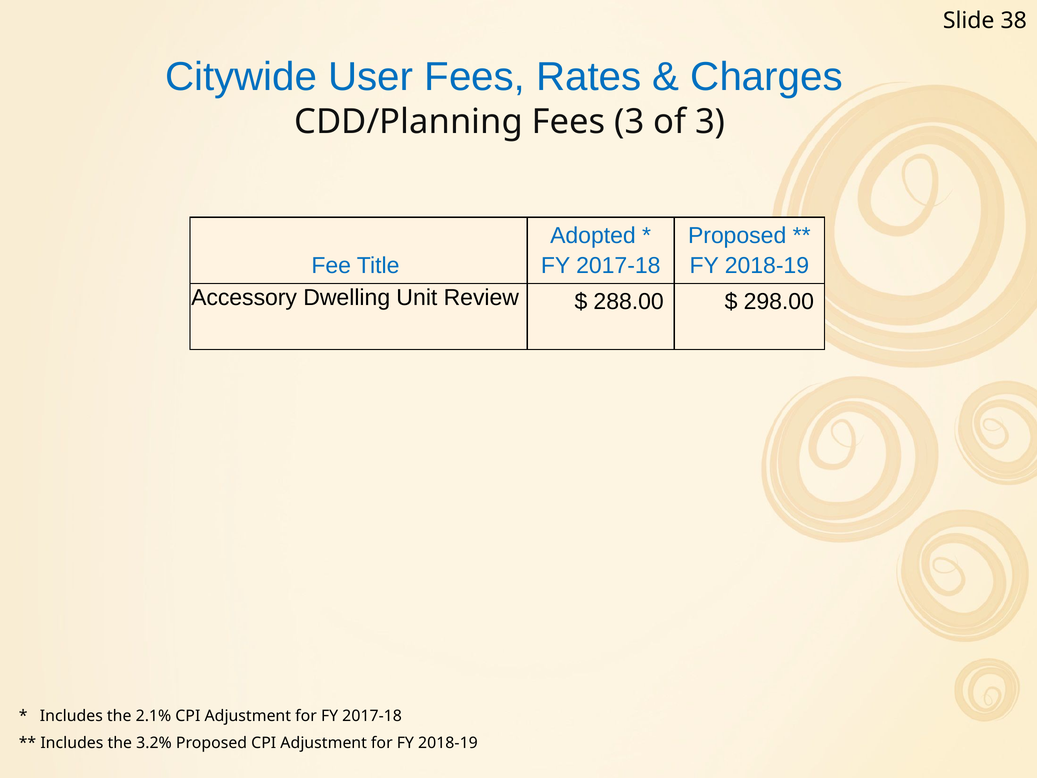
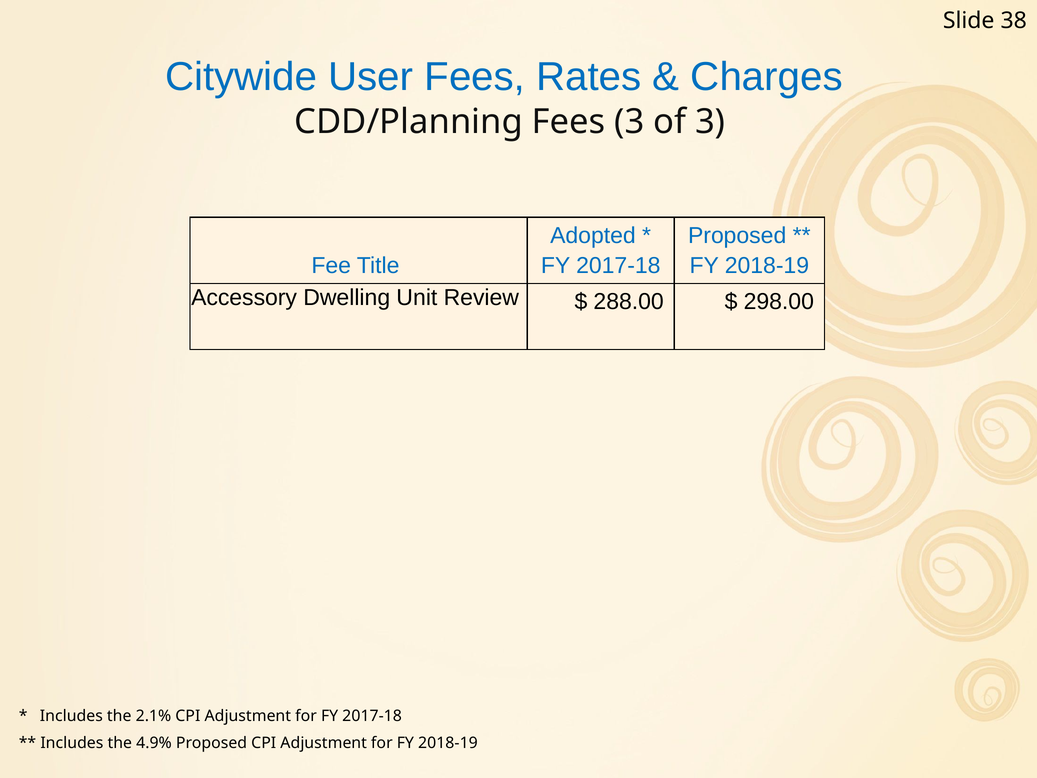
3.2%: 3.2% -> 4.9%
